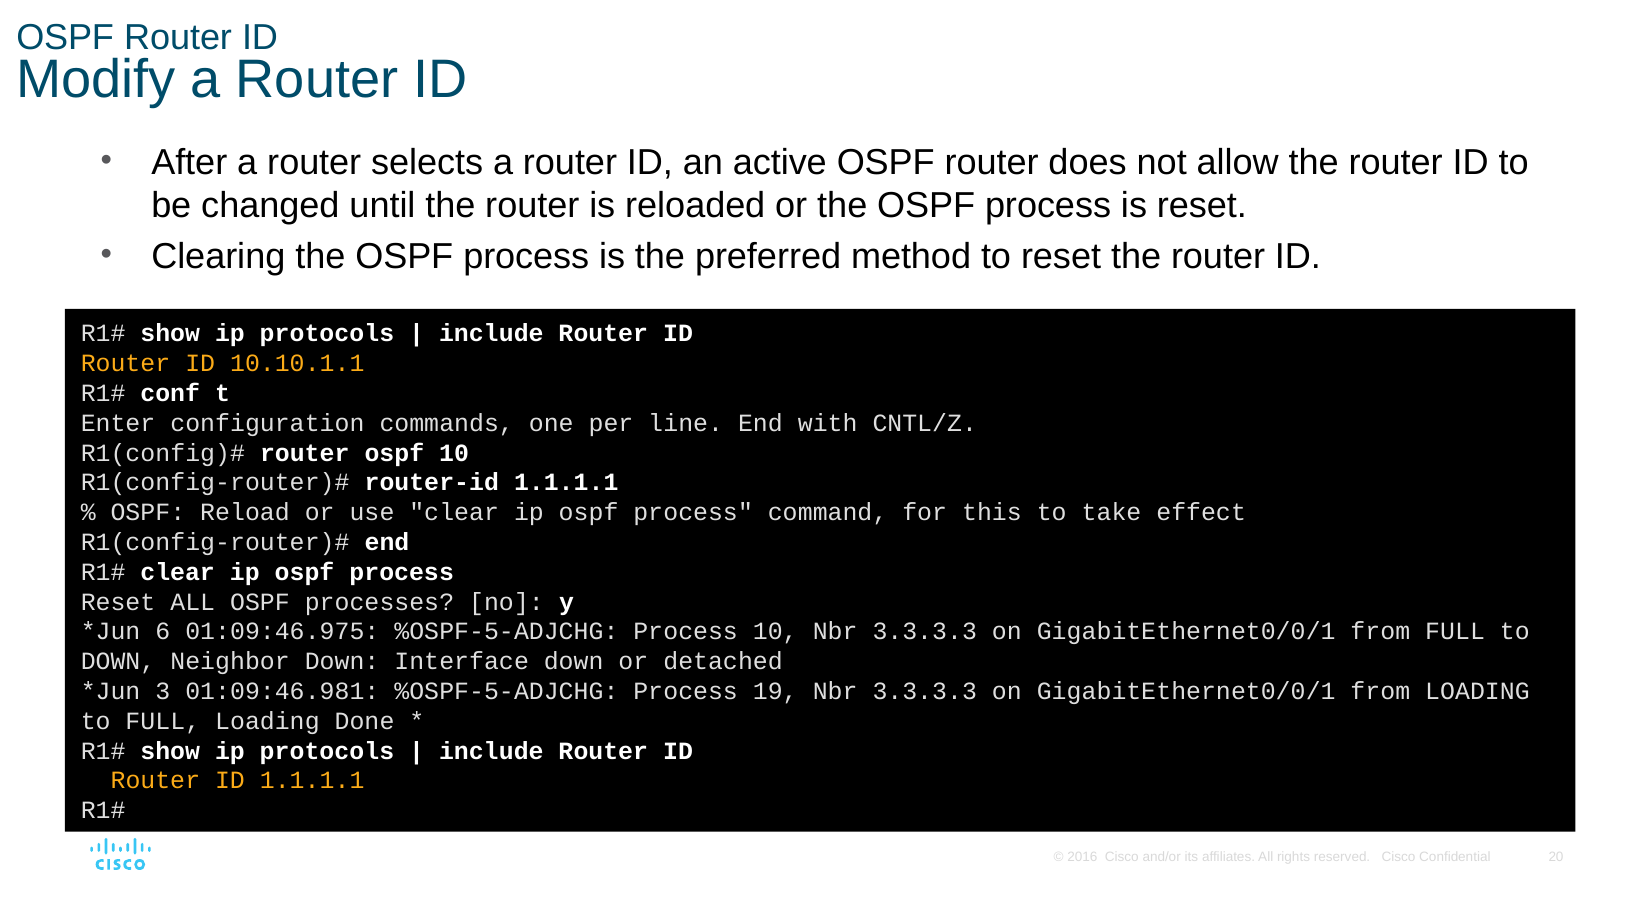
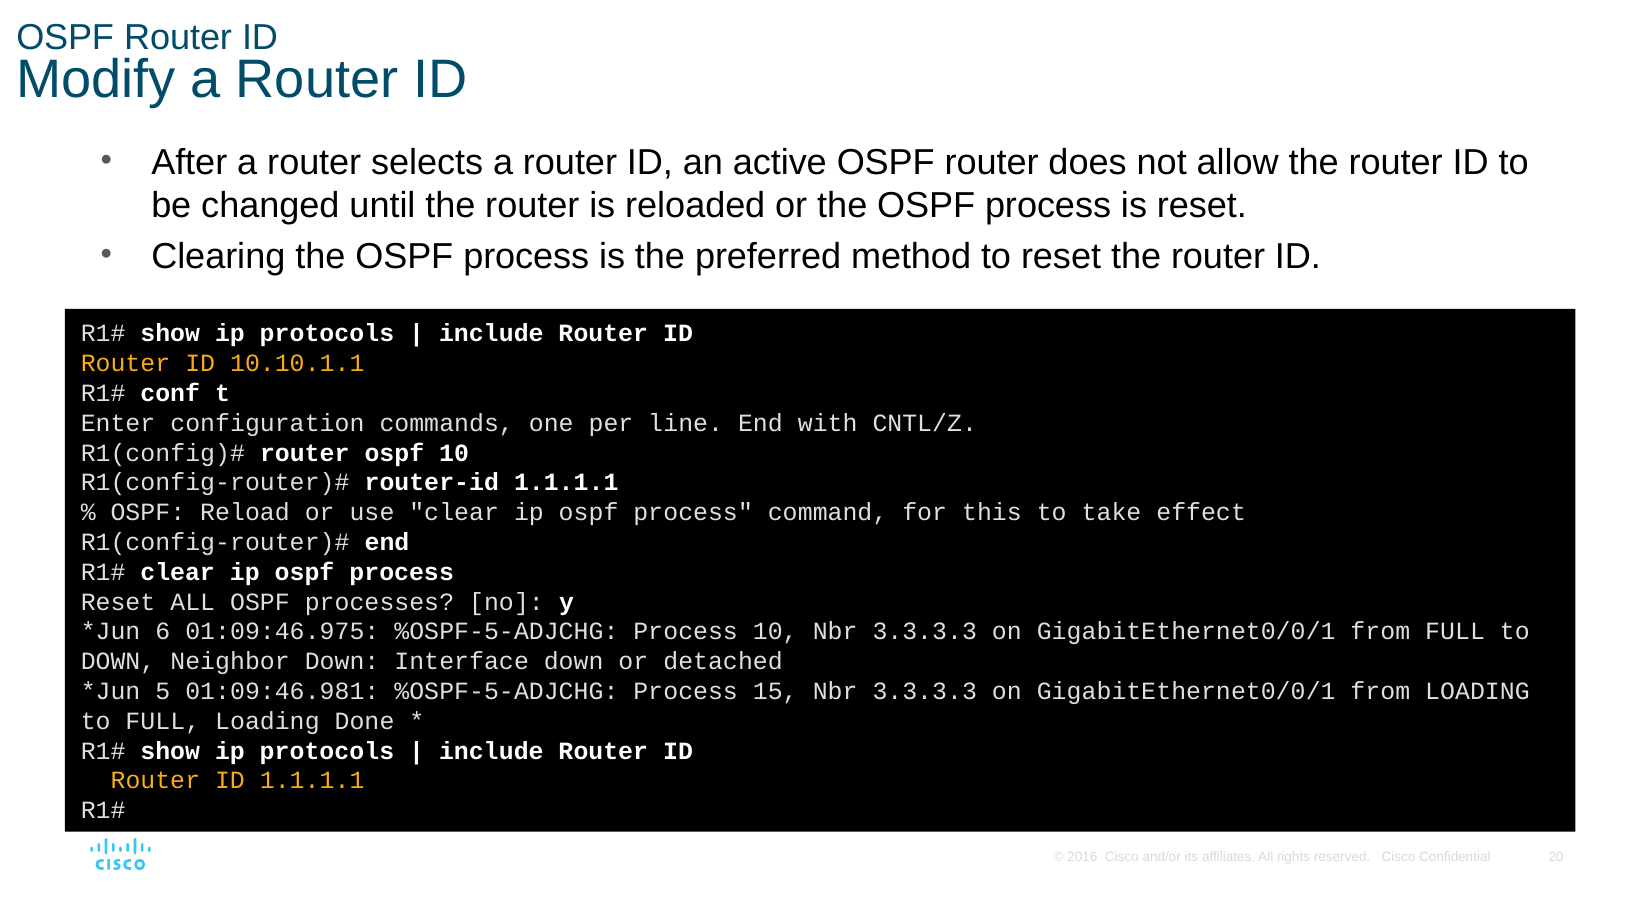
3: 3 -> 5
19: 19 -> 15
